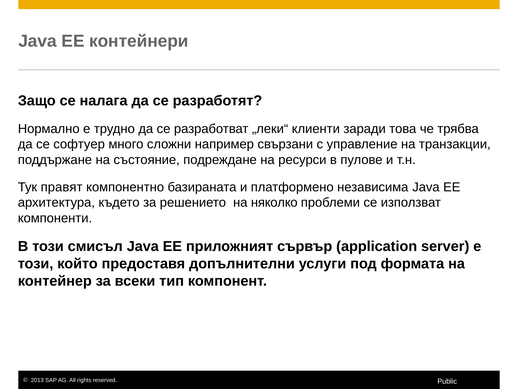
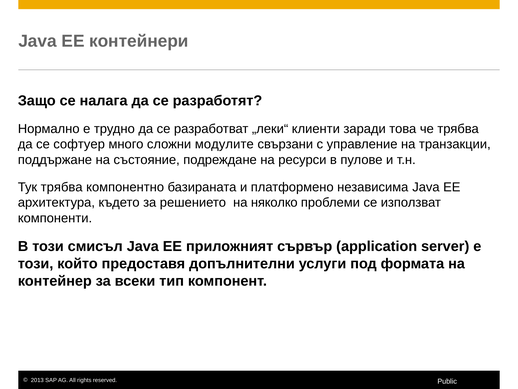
например: например -> модулите
Тук правят: правят -> трябва
